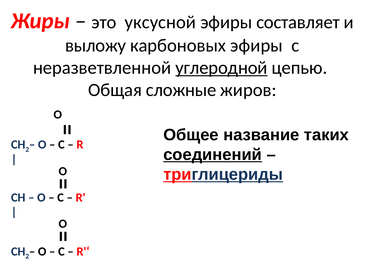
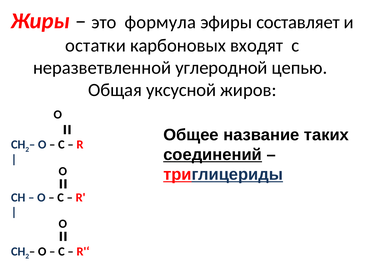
уксусной: уксусной -> формула
выложу: выложу -> остатки
карбоновых эфиры: эфиры -> входят
углеродной underline: present -> none
сложные: сложные -> уксусной
